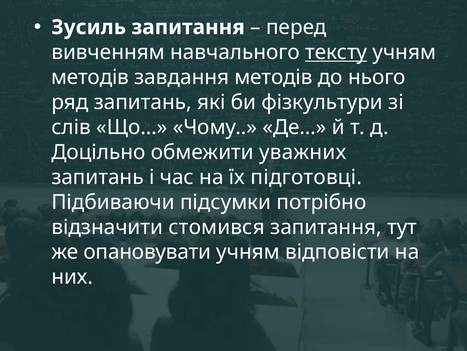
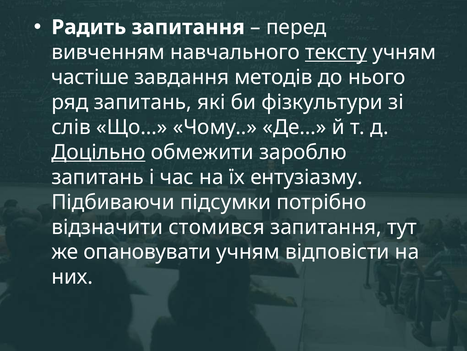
Зусиль: Зусиль -> Радить
методів at (90, 77): методів -> частіше
Доцільно underline: none -> present
уважних: уважних -> зароблю
підготовці: підготовці -> ентузіазму
